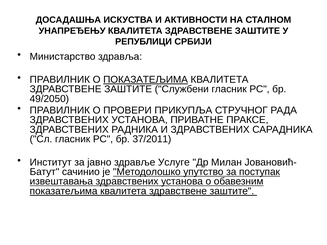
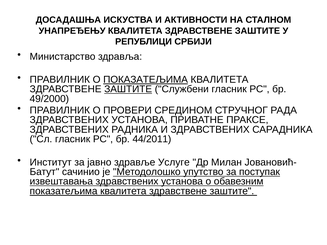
ЗАШТИТЕ at (128, 89) underline: none -> present
49/2050: 49/2050 -> 49/2000
ПРИКУПЉА: ПРИКУПЉА -> СРЕДИНОМ
37/2011: 37/2011 -> 44/2011
